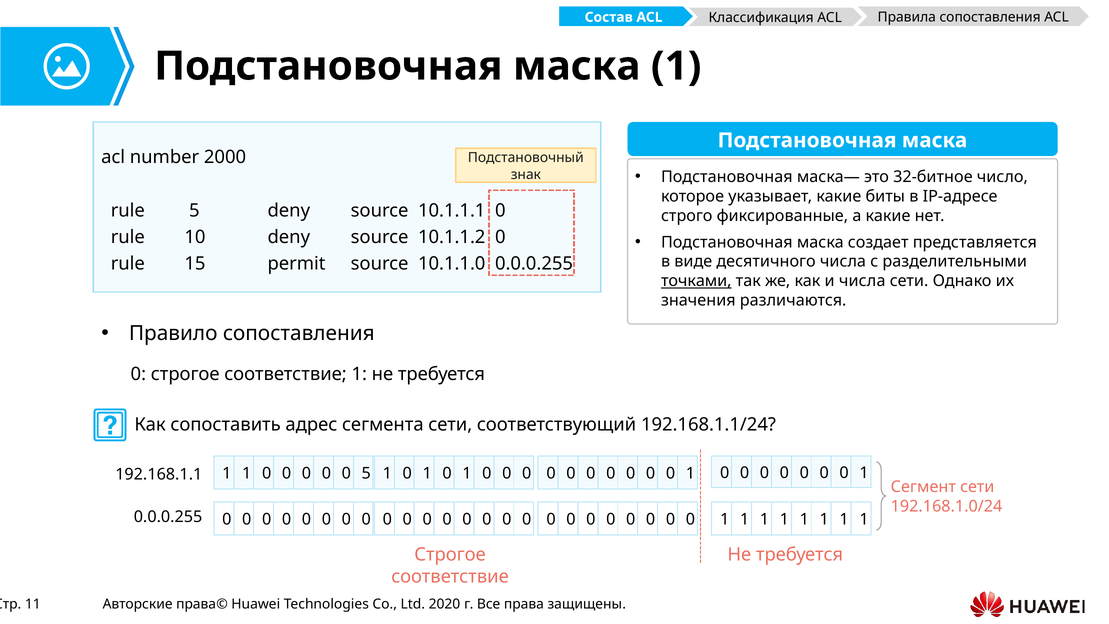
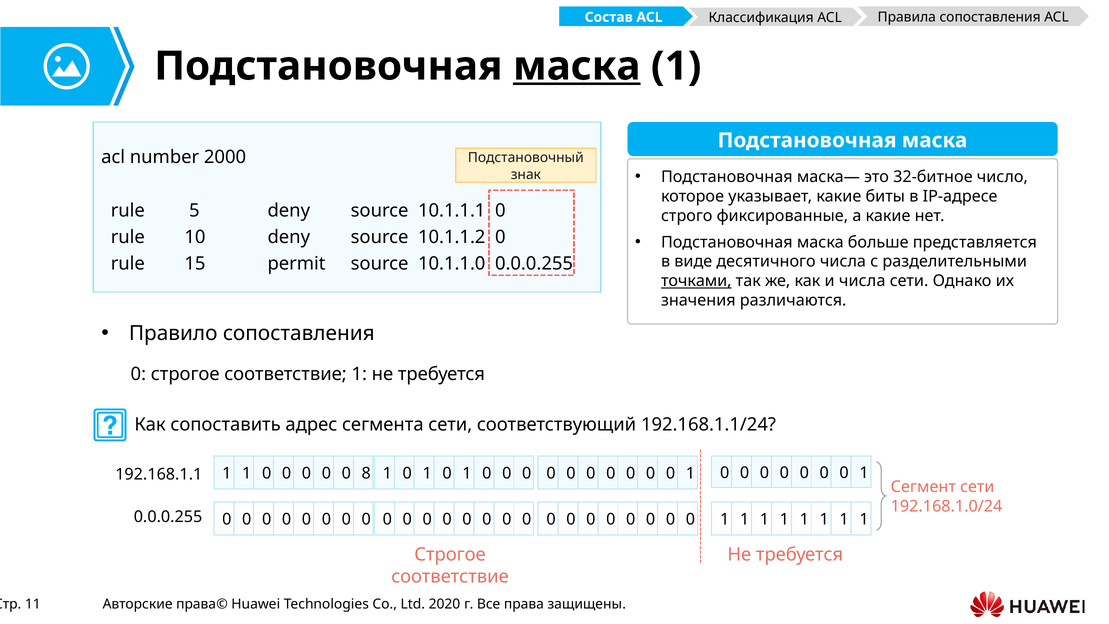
маска at (577, 66) underline: none -> present
создает: создает -> больше
0 5: 5 -> 8
